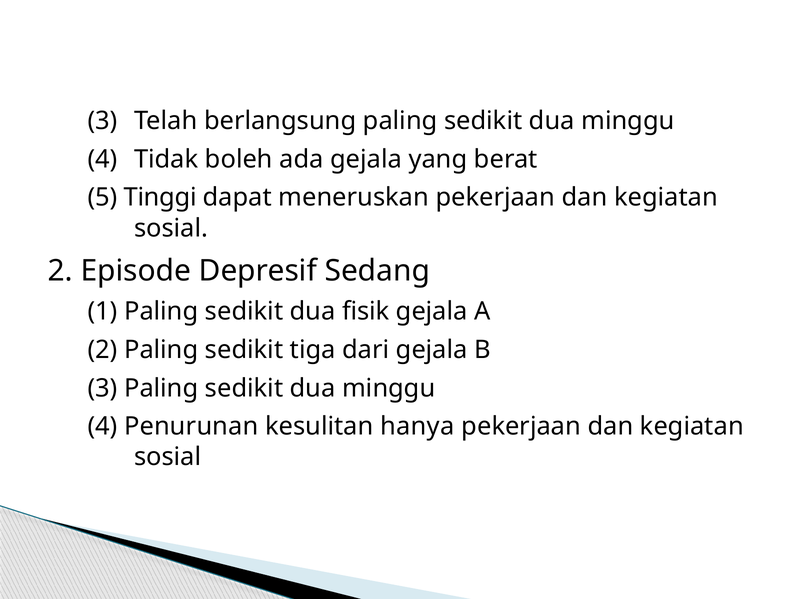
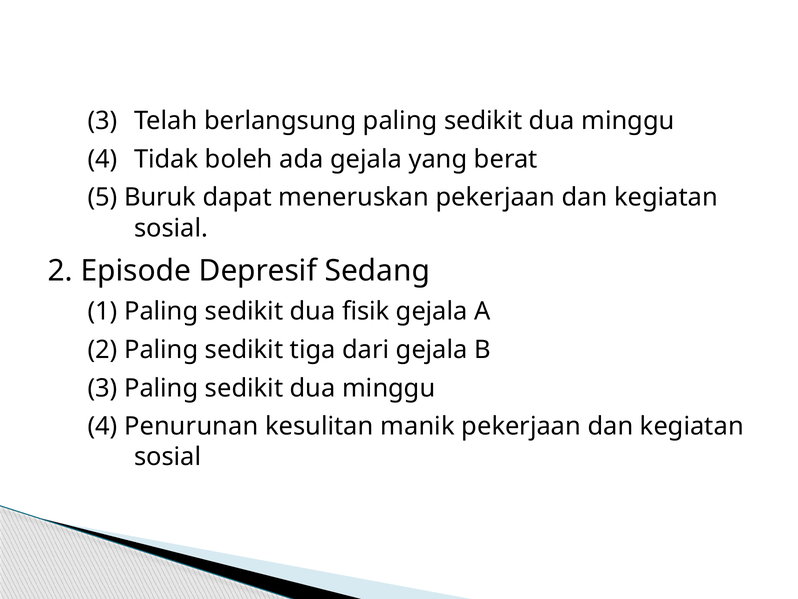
Tinggi: Tinggi -> Buruk
hanya: hanya -> manik
